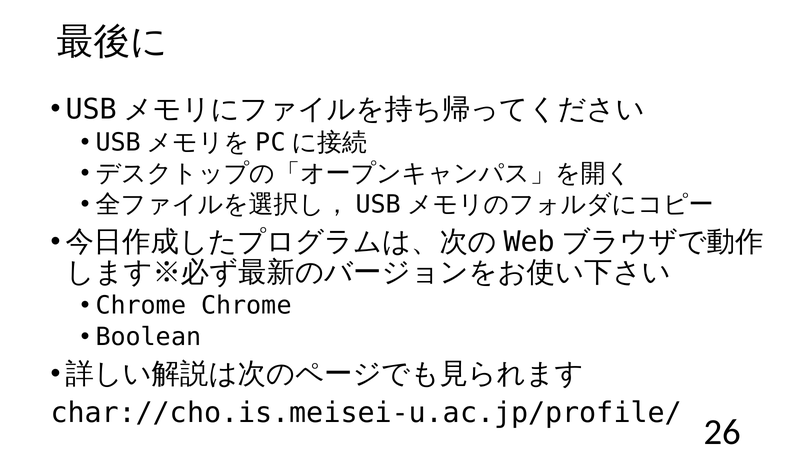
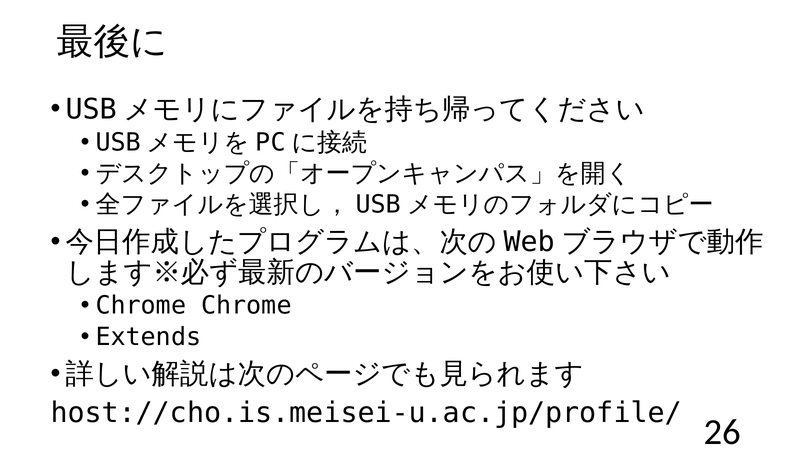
Boolean: Boolean -> Extends
char://cho.is.meisei-u.ac.jp/profile/: char://cho.is.meisei-u.ac.jp/profile/ -> host://cho.is.meisei-u.ac.jp/profile/
